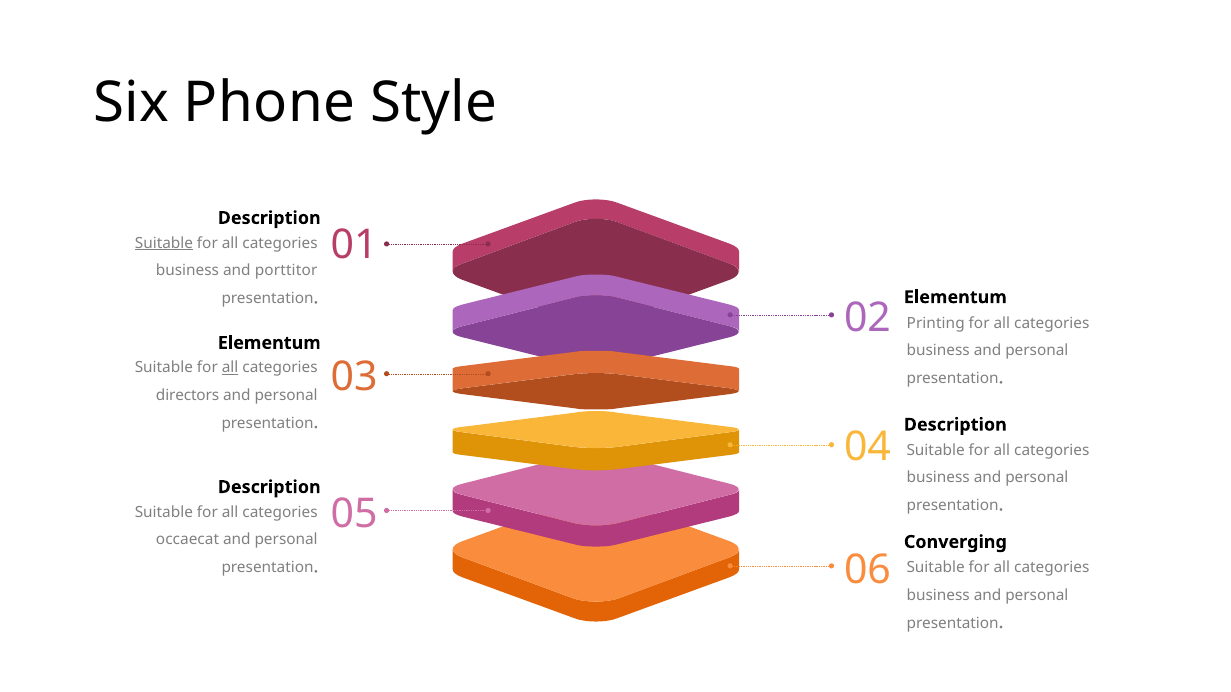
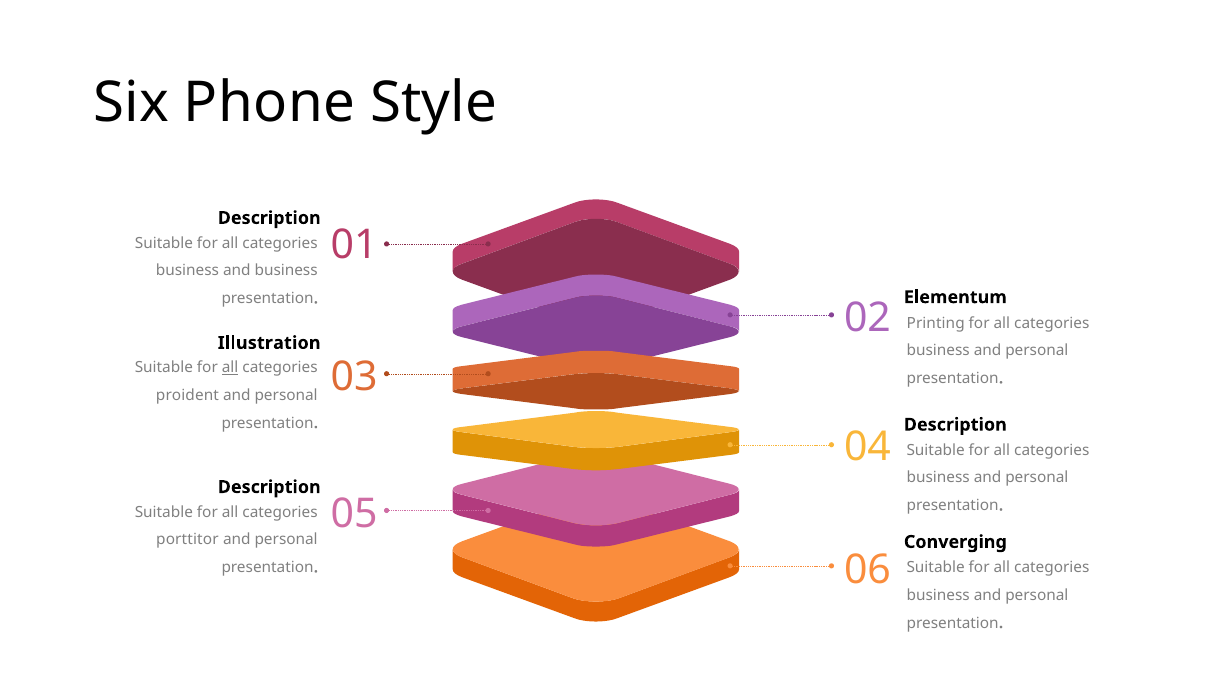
Suitable at (164, 243) underline: present -> none
and porttitor: porttitor -> business
Elementum at (269, 343): Elementum -> Illustration
directors: directors -> proident
occaecat: occaecat -> porttitor
